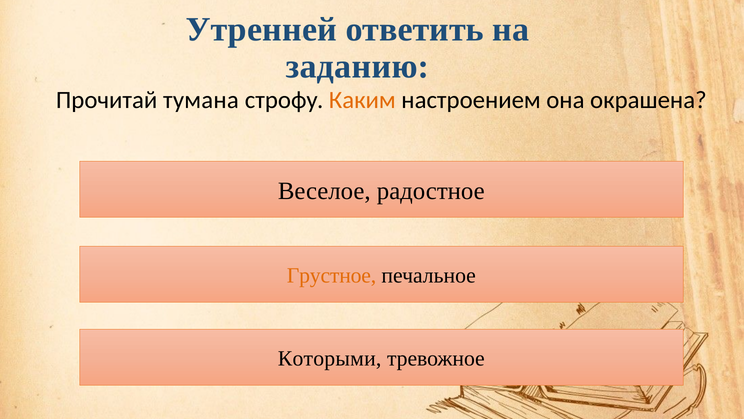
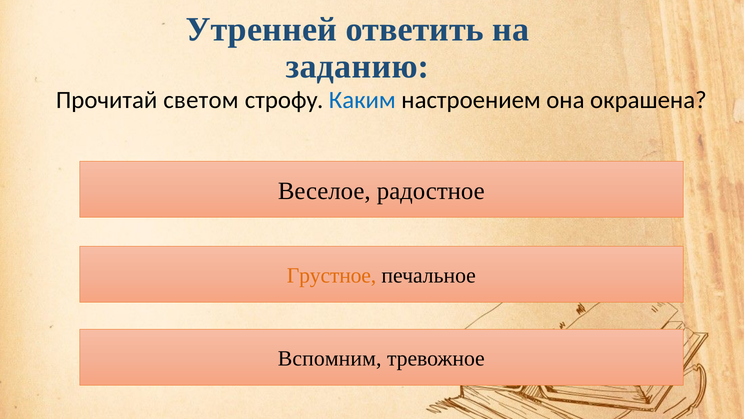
тумана: тумана -> светом
Каким colour: orange -> blue
Которыми: Которыми -> Вспомним
